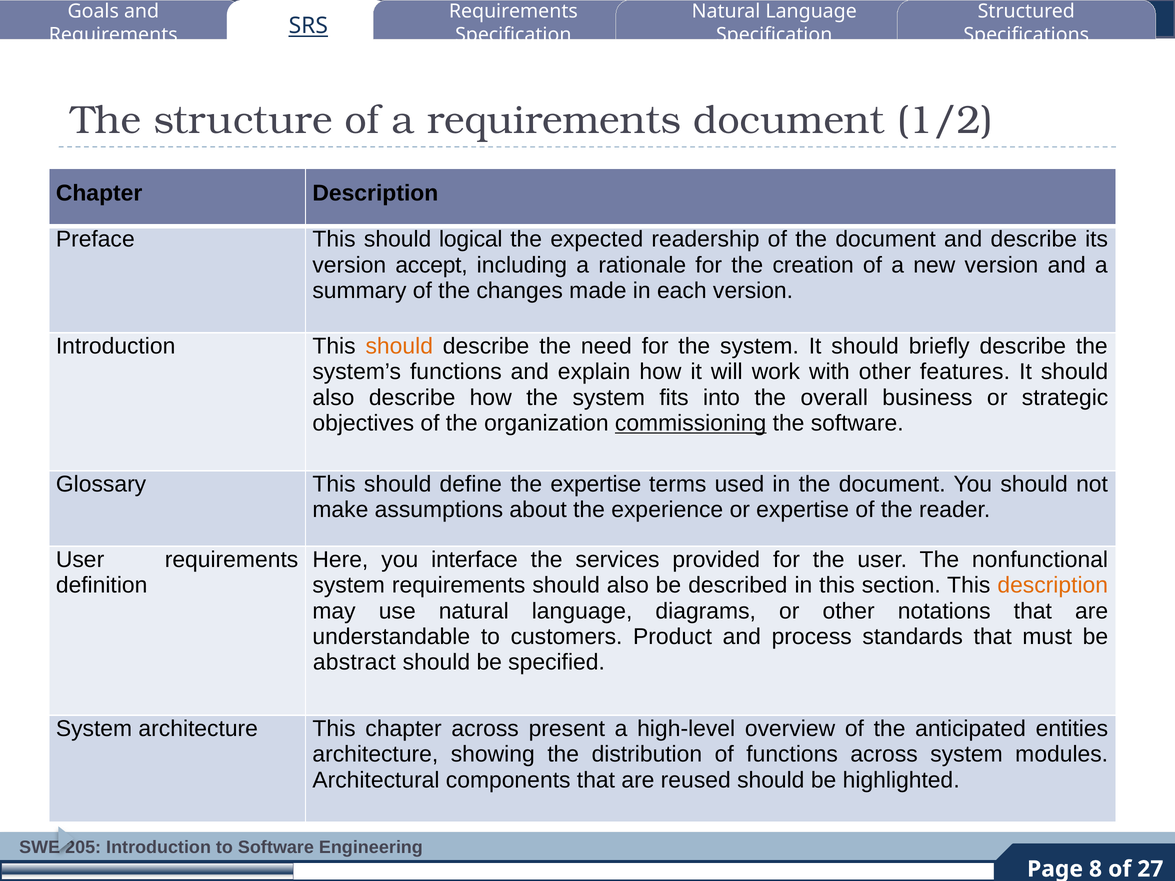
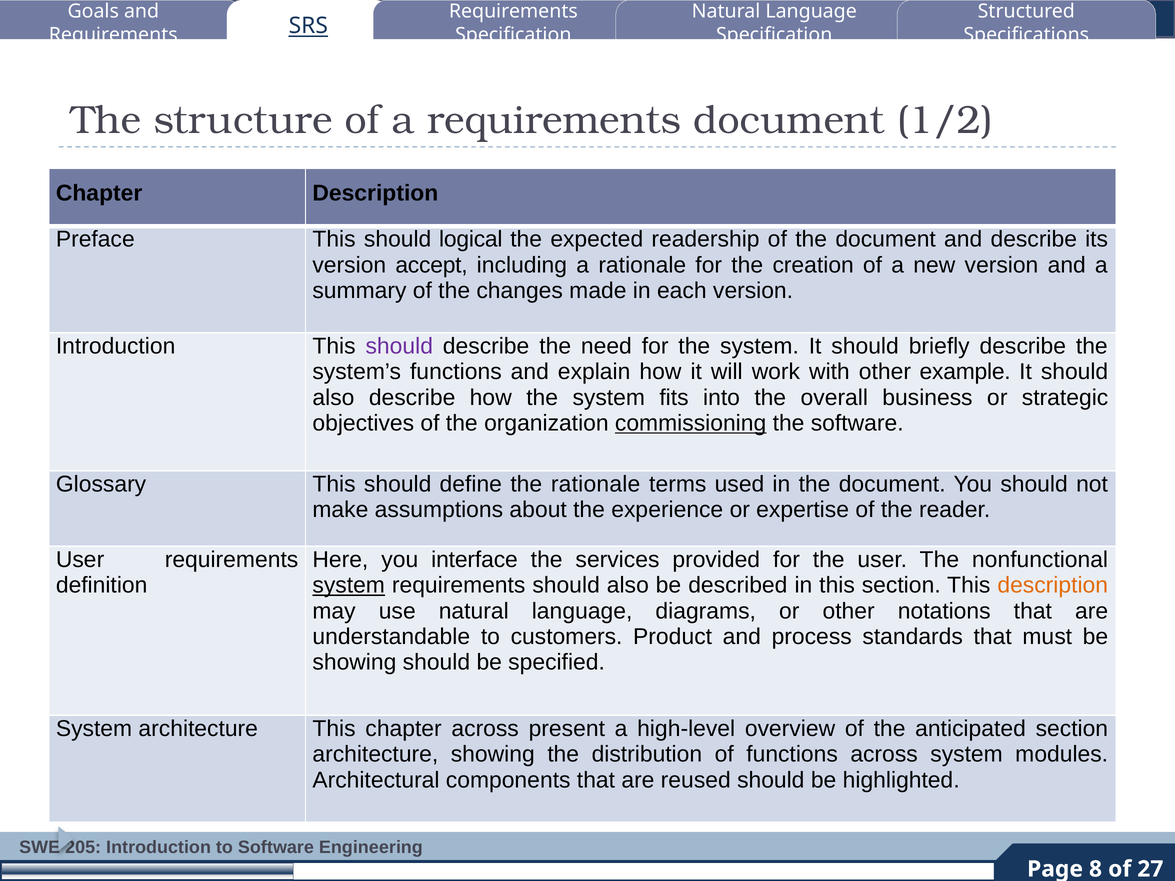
should at (399, 346) colour: orange -> purple
features: features -> example
the expertise: expertise -> rationale
system at (349, 585) underline: none -> present
abstract at (354, 662): abstract -> showing
anticipated entities: entities -> section
